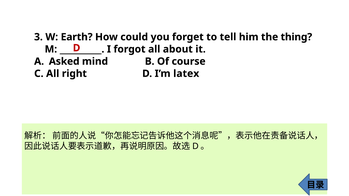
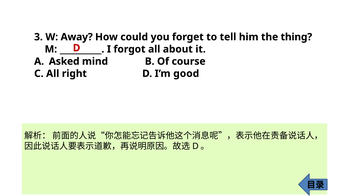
Earth: Earth -> Away
latex: latex -> good
